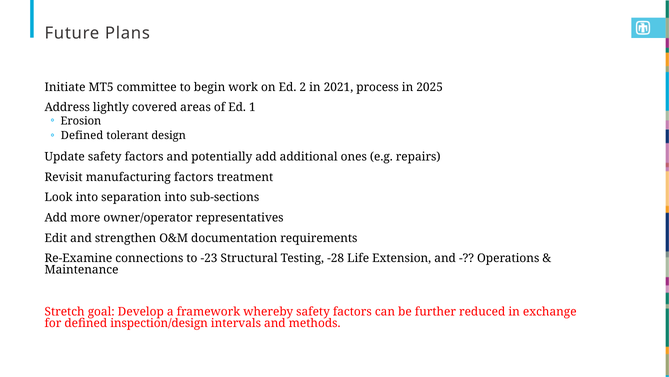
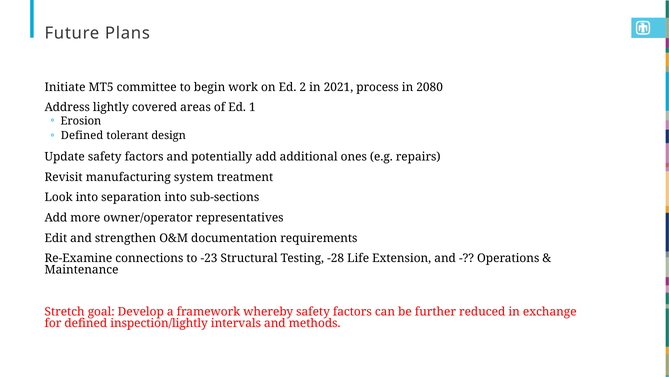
2025: 2025 -> 2080
manufacturing factors: factors -> system
inspection/design: inspection/design -> inspection/lightly
